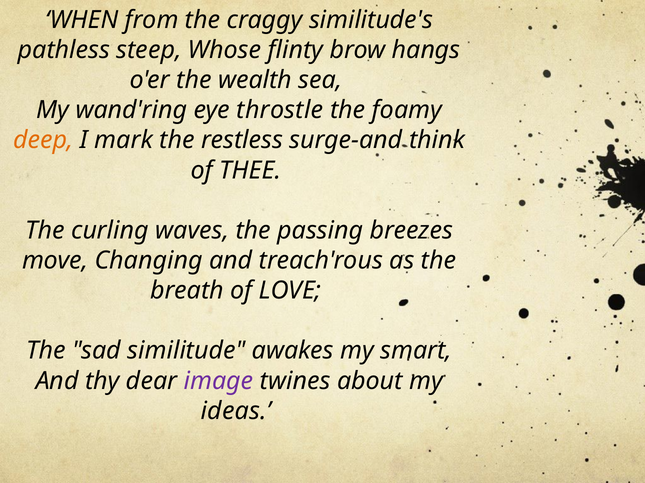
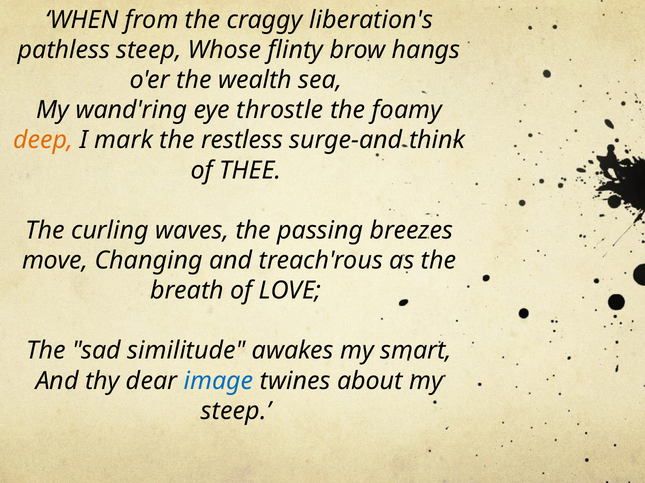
similitude's: similitude's -> liberation's
image colour: purple -> blue
ideas at (236, 411): ideas -> steep
